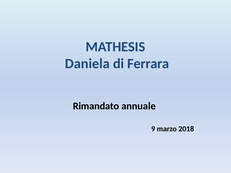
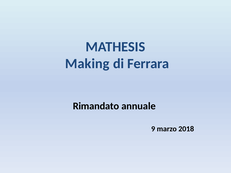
Daniela: Daniela -> Making
